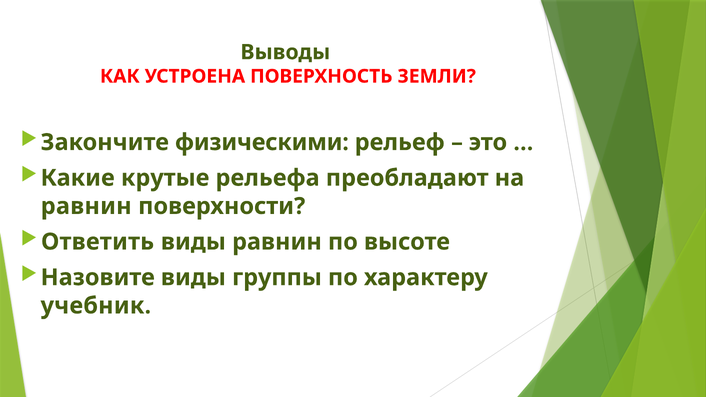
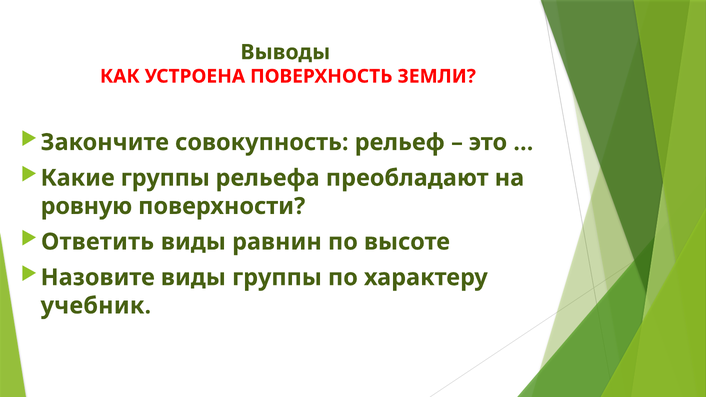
физическими: физическими -> совокупность
Какие крутые: крутые -> группы
равнин at (86, 206): равнин -> ровную
